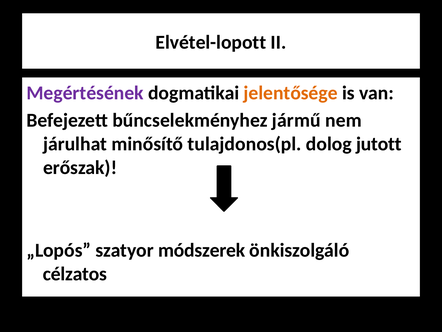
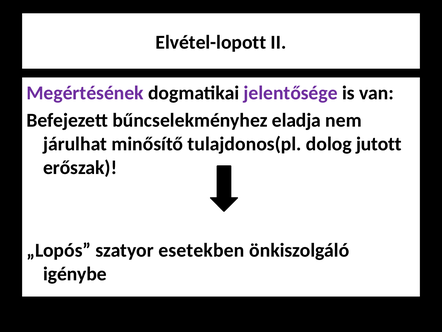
jelentősége colour: orange -> purple
jármű: jármű -> eladja
módszerek: módszerek -> esetekben
célzatos: célzatos -> igénybe
